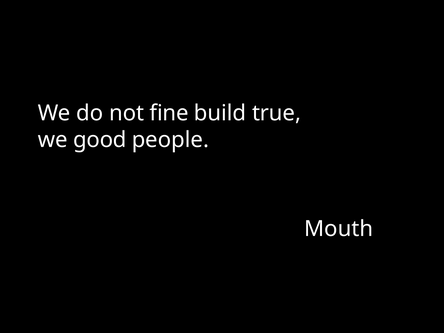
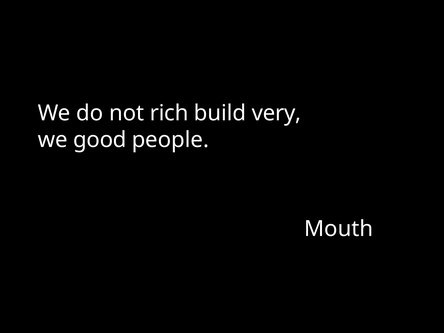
fine: fine -> rich
true: true -> very
